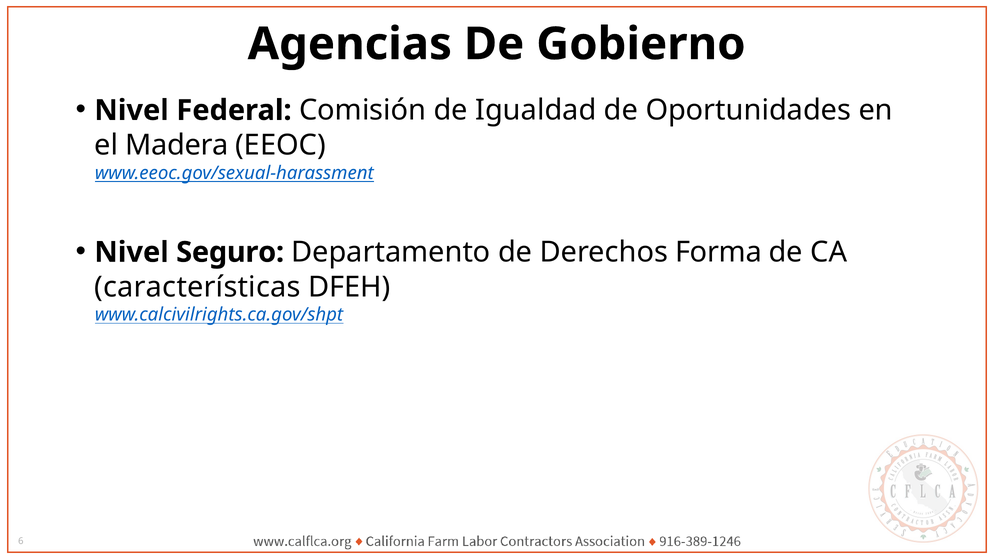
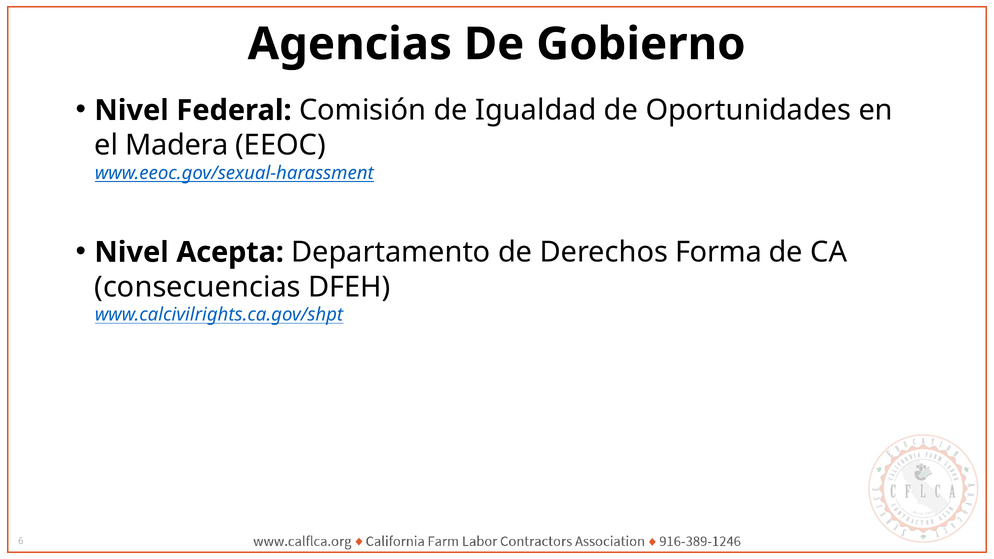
Seguro: Seguro -> Acepta
características: características -> consecuencias
